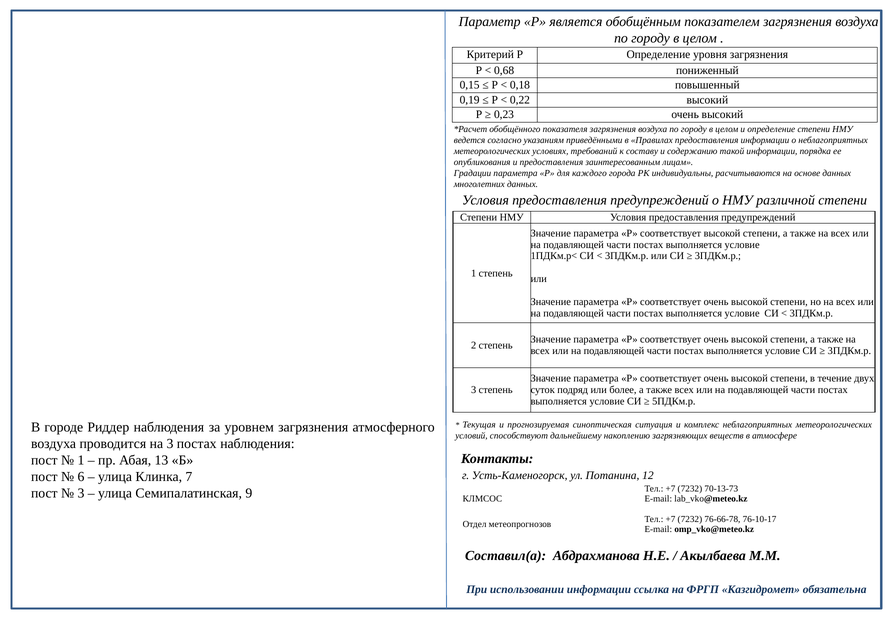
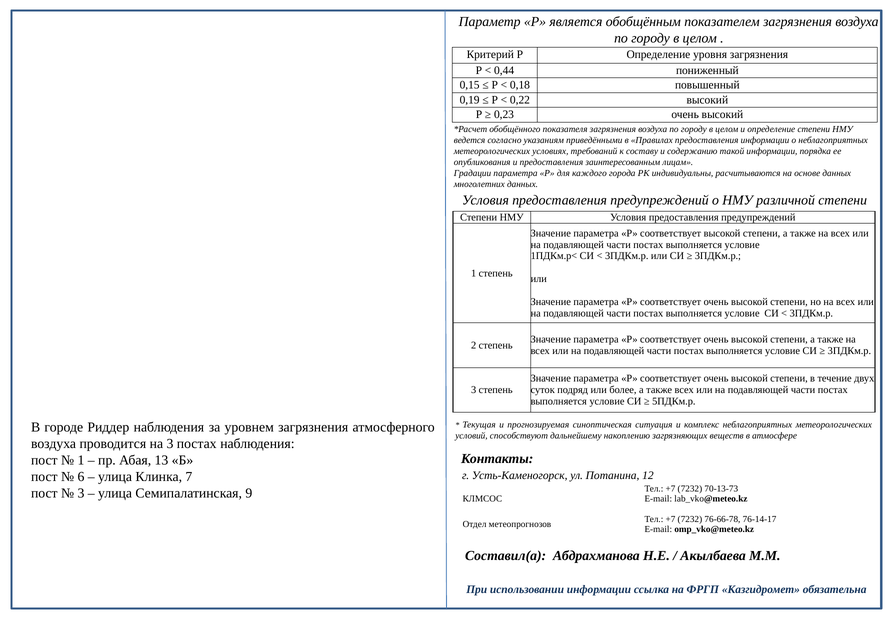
0,68: 0,68 -> 0,44
76-10-17: 76-10-17 -> 76-14-17
